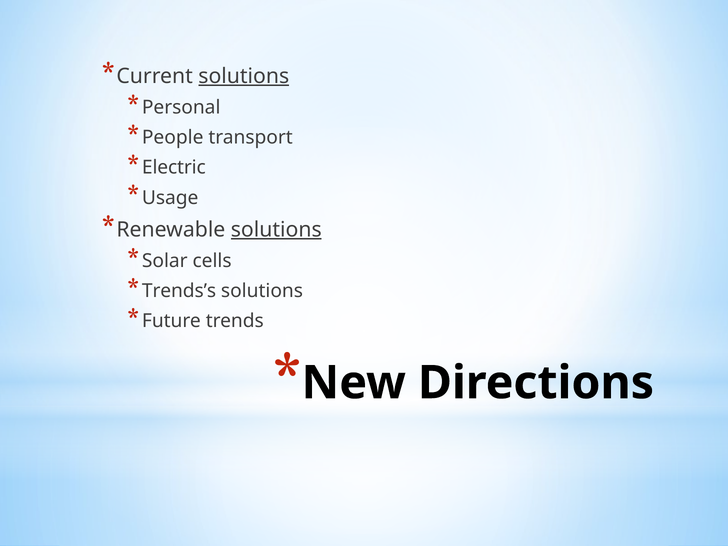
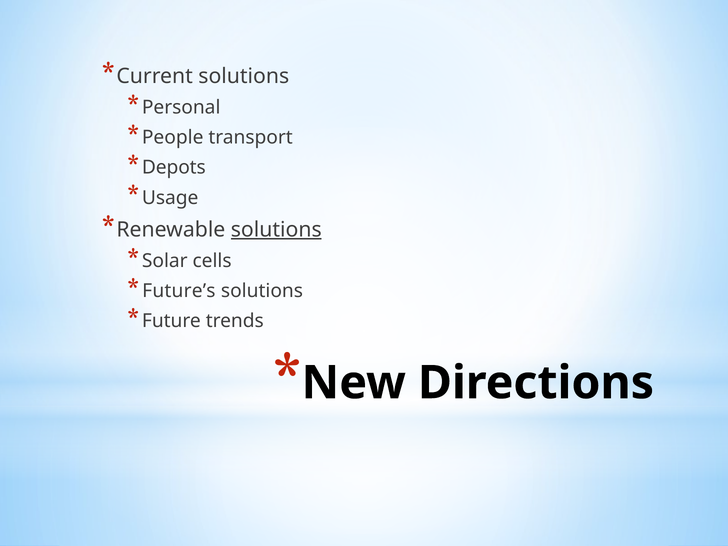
solutions at (244, 76) underline: present -> none
Electric: Electric -> Depots
Trends’s: Trends’s -> Future’s
